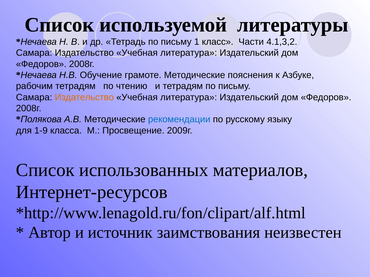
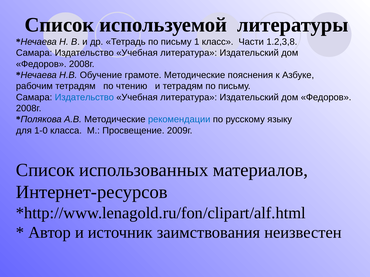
4.1,3,2: 4.1,3,2 -> 1.2,3,8
Издательство at (84, 97) colour: orange -> blue
1-9: 1-9 -> 1-0
